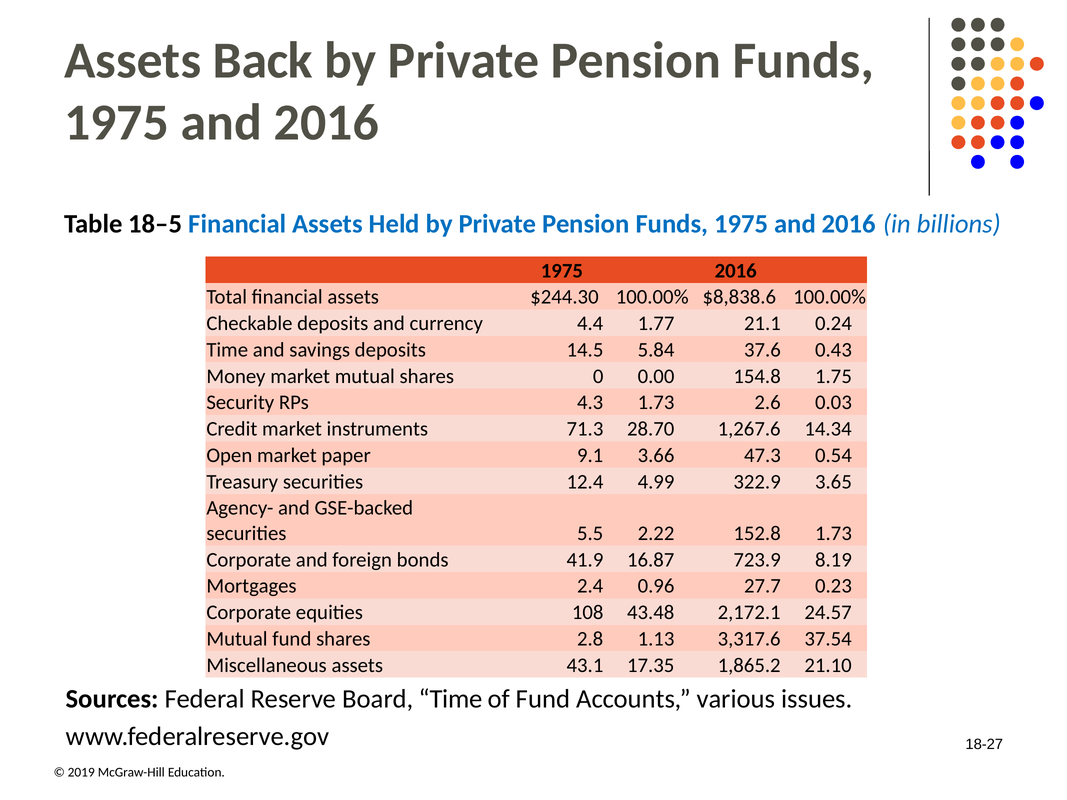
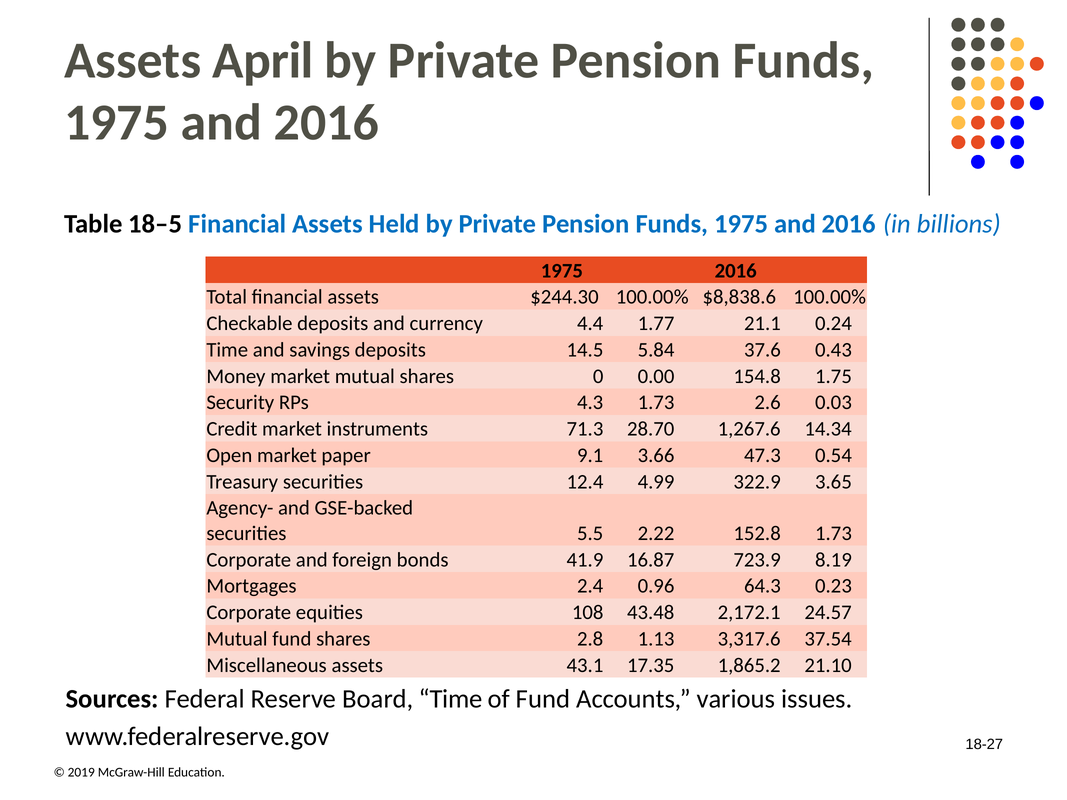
Back: Back -> April
27.7: 27.7 -> 64.3
